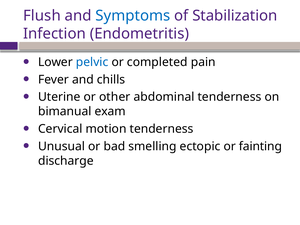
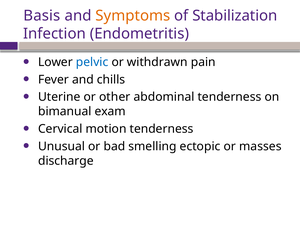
Flush: Flush -> Basis
Symptoms colour: blue -> orange
completed: completed -> withdrawn
fainting: fainting -> masses
